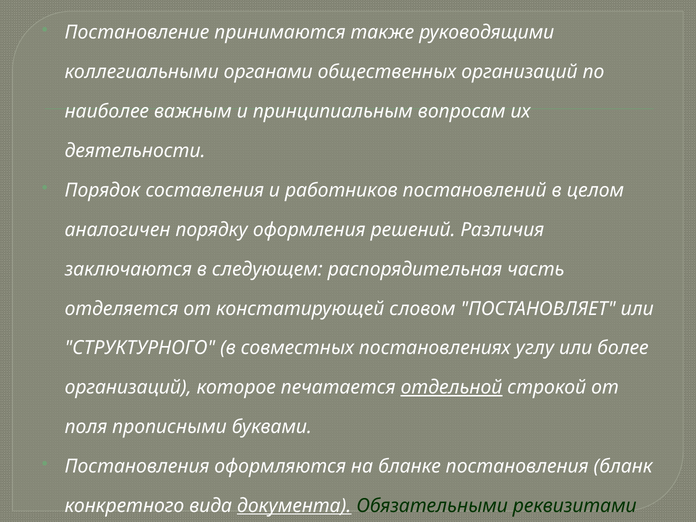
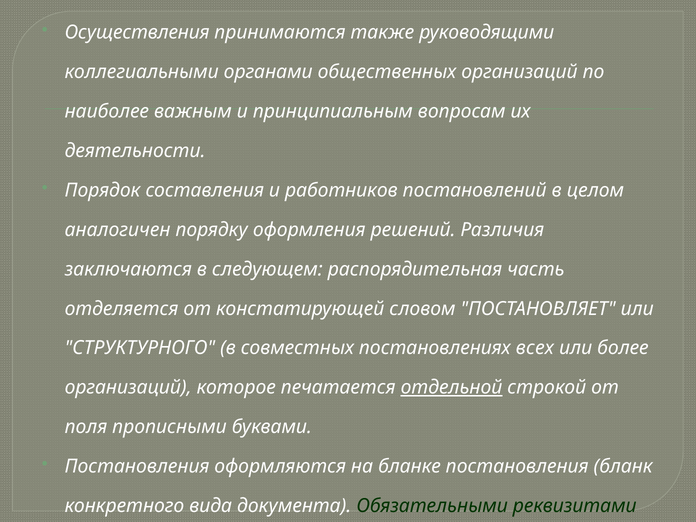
Постановление: Постановление -> Осуществления
углу: углу -> всех
документа at (294, 506) underline: present -> none
